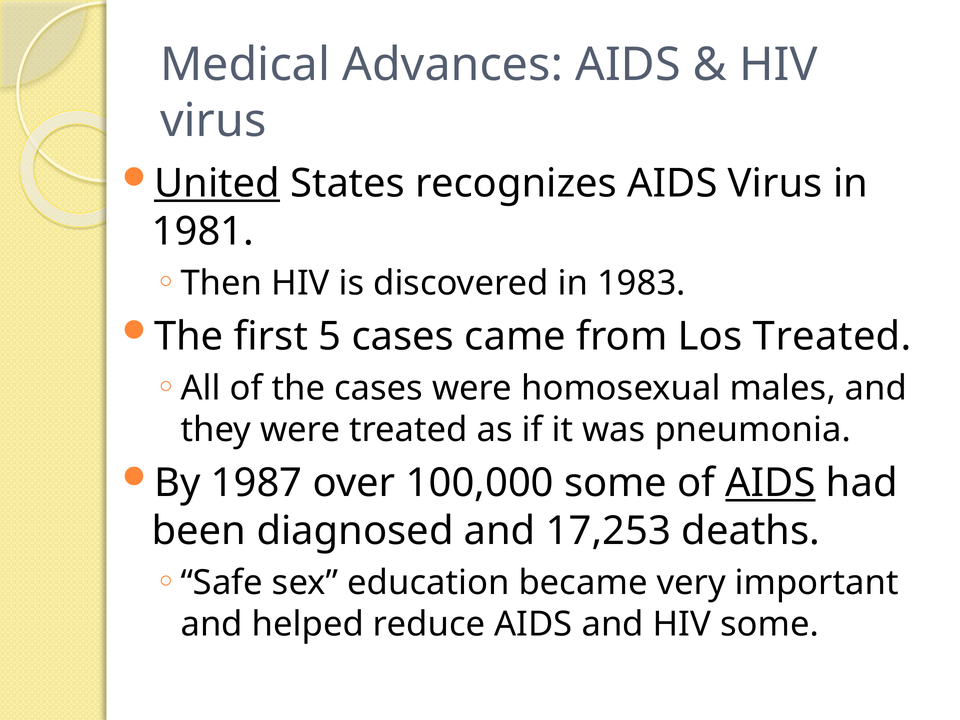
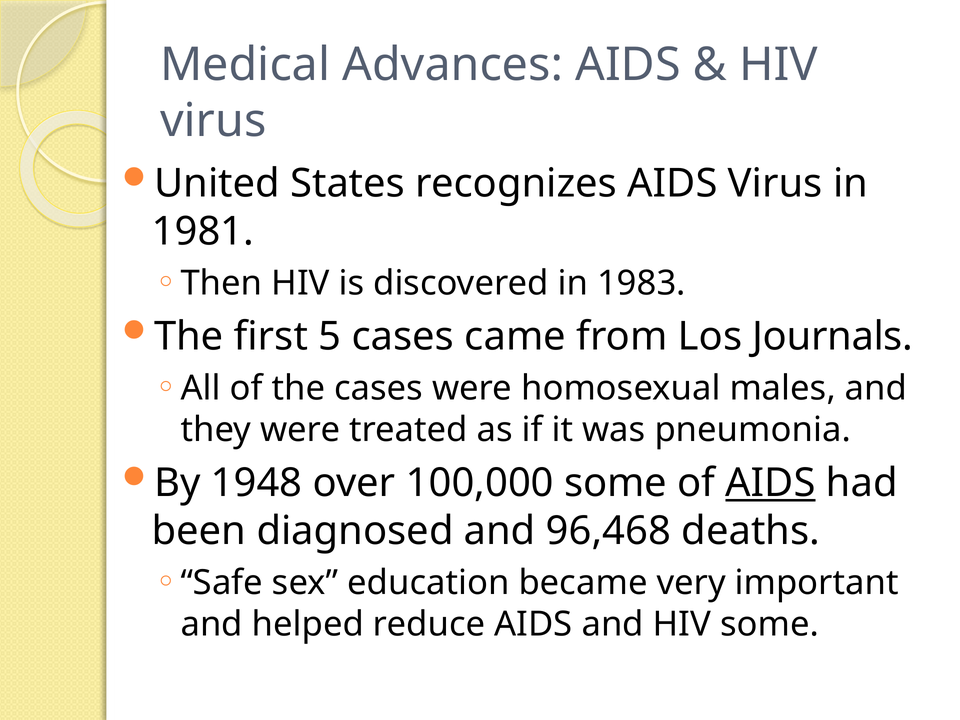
United underline: present -> none
Los Treated: Treated -> Journals
1987: 1987 -> 1948
17,253: 17,253 -> 96,468
